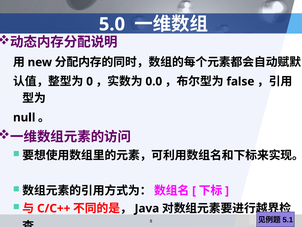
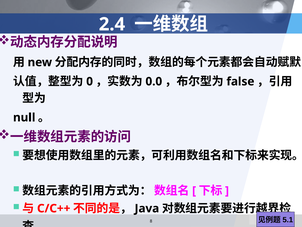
5.0: 5.0 -> 2.4
